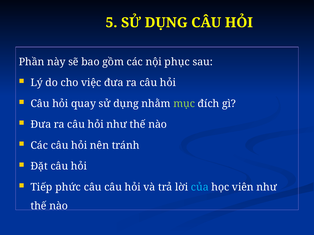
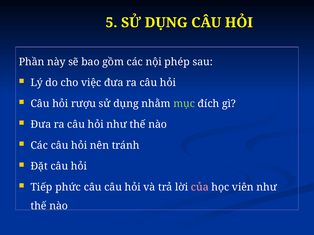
phục: phục -> phép
quay: quay -> rượu
của colour: light blue -> pink
